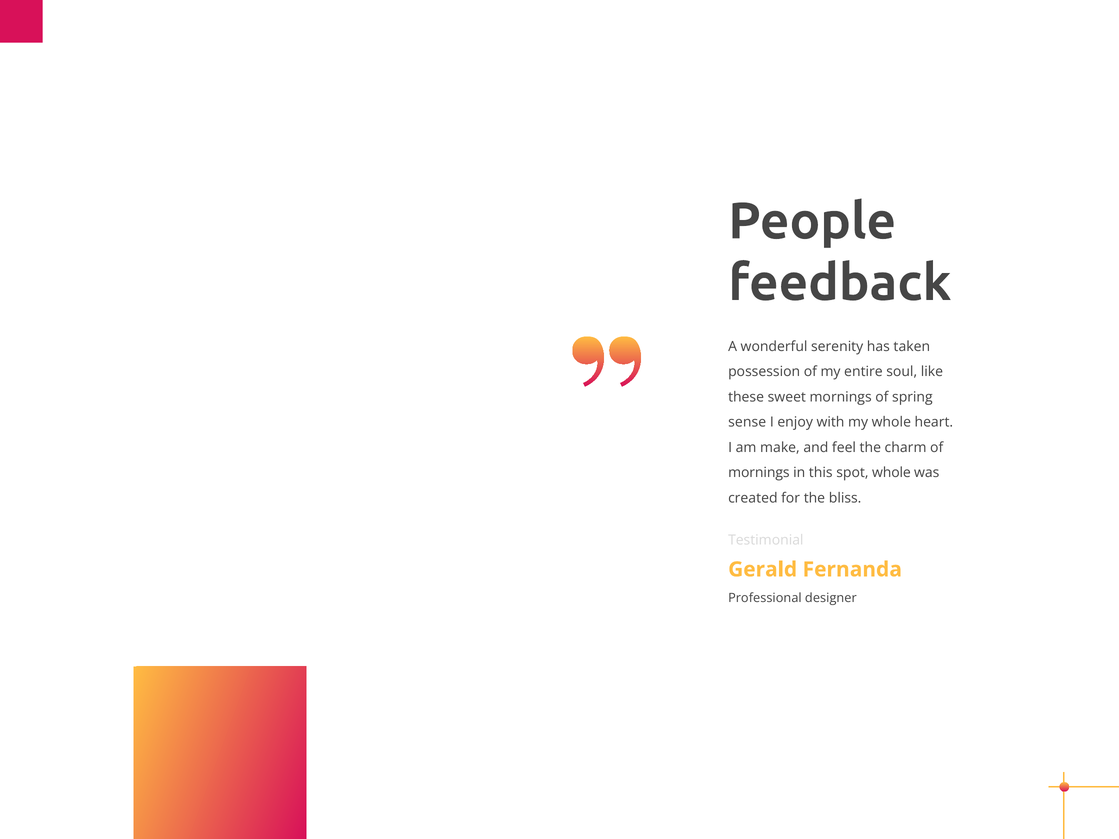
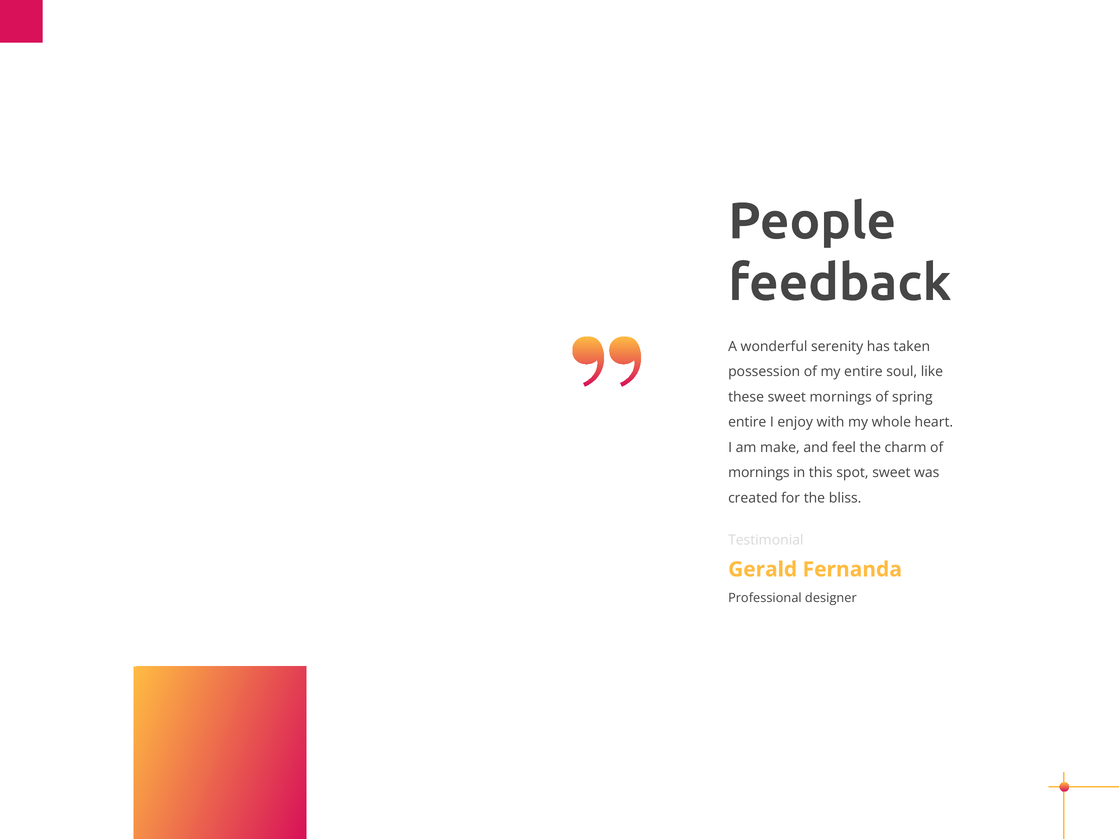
sense at (747, 422): sense -> entire
spot whole: whole -> sweet
